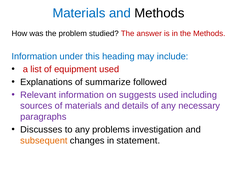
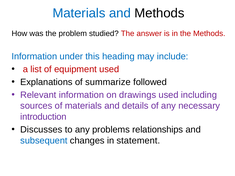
suggests: suggests -> drawings
paragraphs: paragraphs -> introduction
investigation: investigation -> relationships
subsequent colour: orange -> blue
